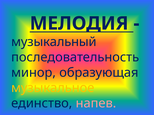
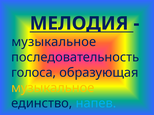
музыкальный at (54, 42): музыкальный -> музыкальное
минор: минор -> голоса
напев colour: pink -> light blue
